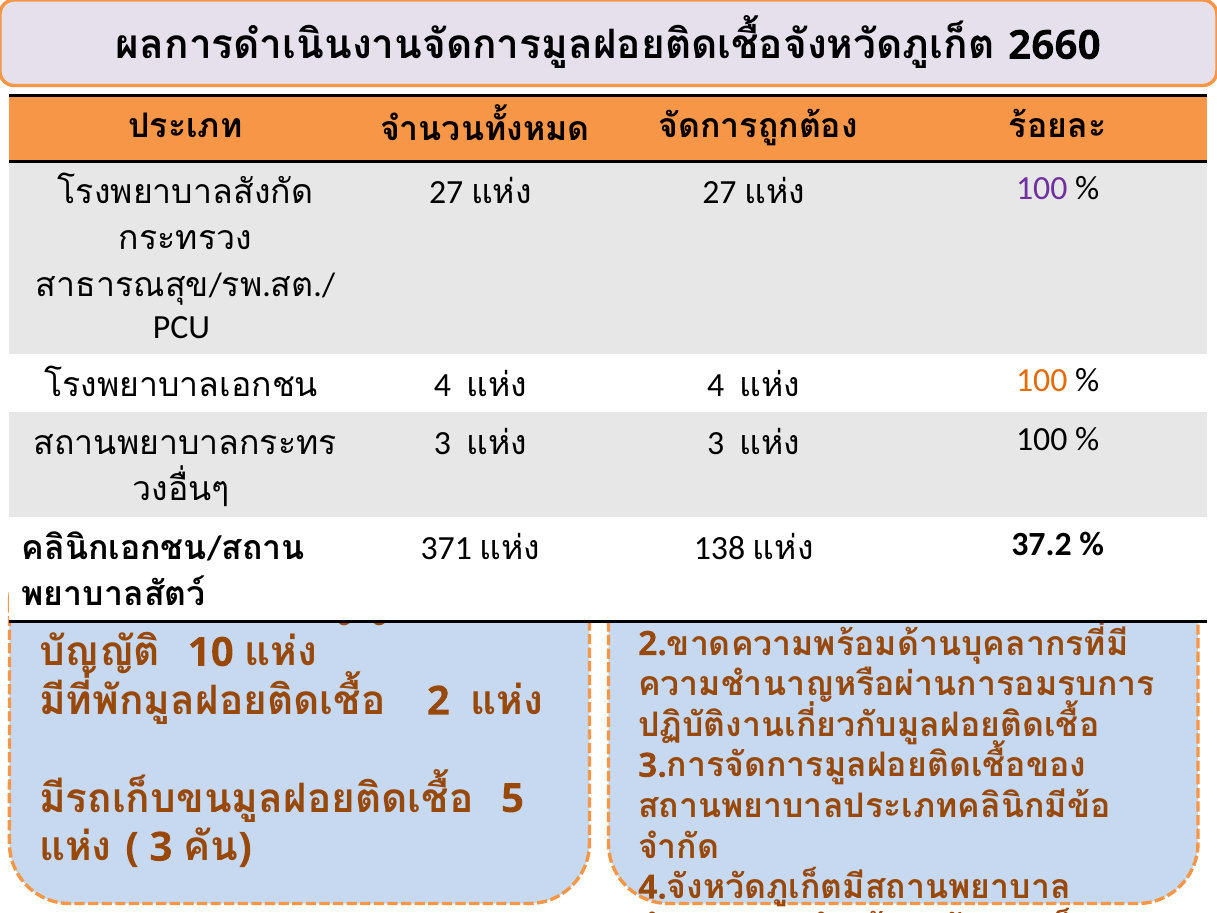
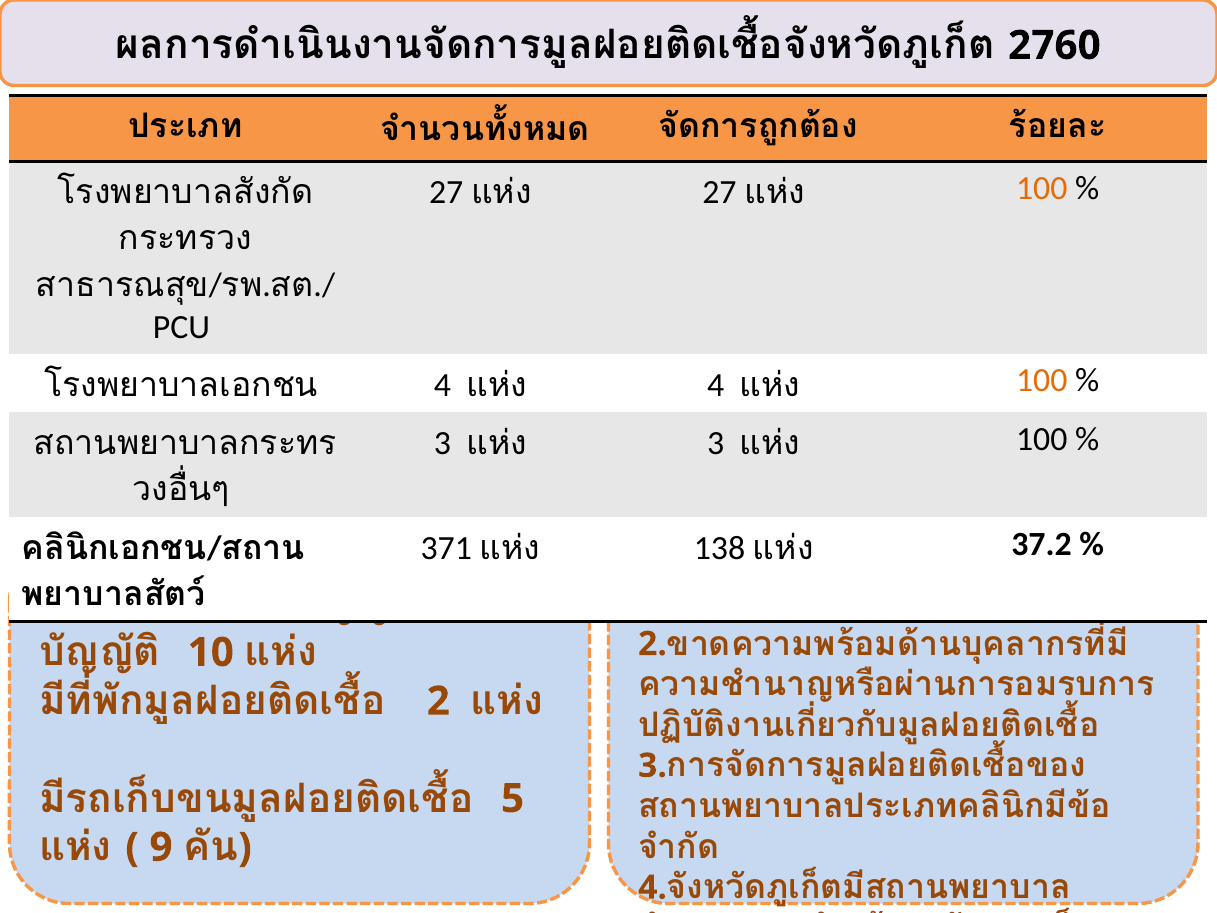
2660: 2660 -> 2760
100 at (1042, 188) colour: purple -> orange
3 at (161, 847): 3 -> 9
